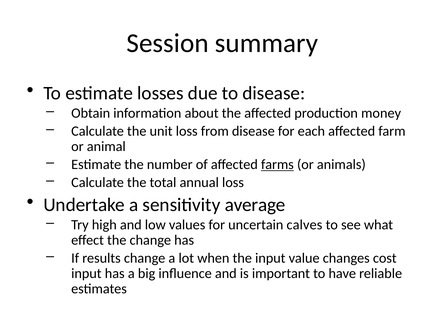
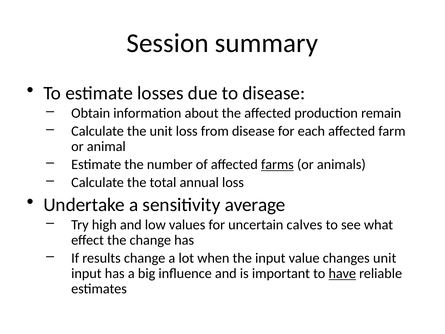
money: money -> remain
changes cost: cost -> unit
have underline: none -> present
